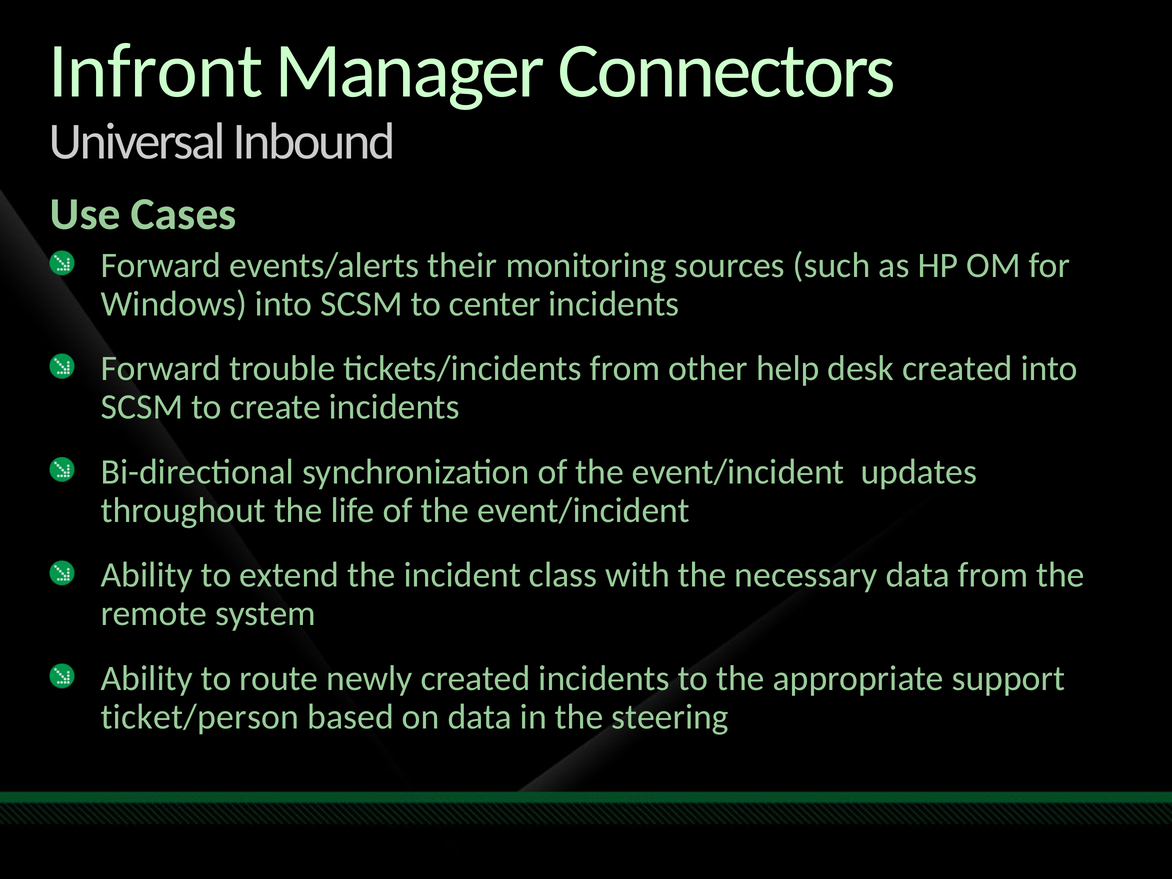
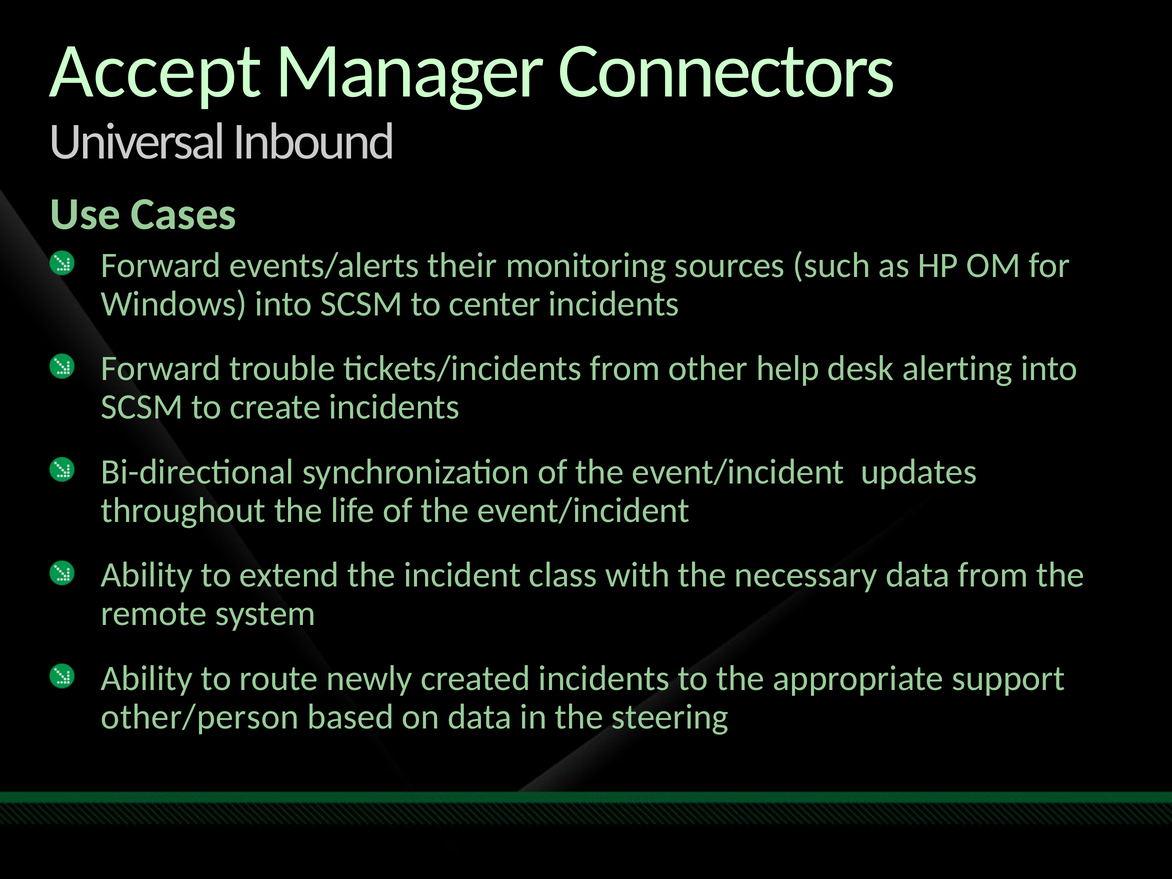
Infront: Infront -> Accept
desk created: created -> alerting
ticket/person: ticket/person -> other/person
